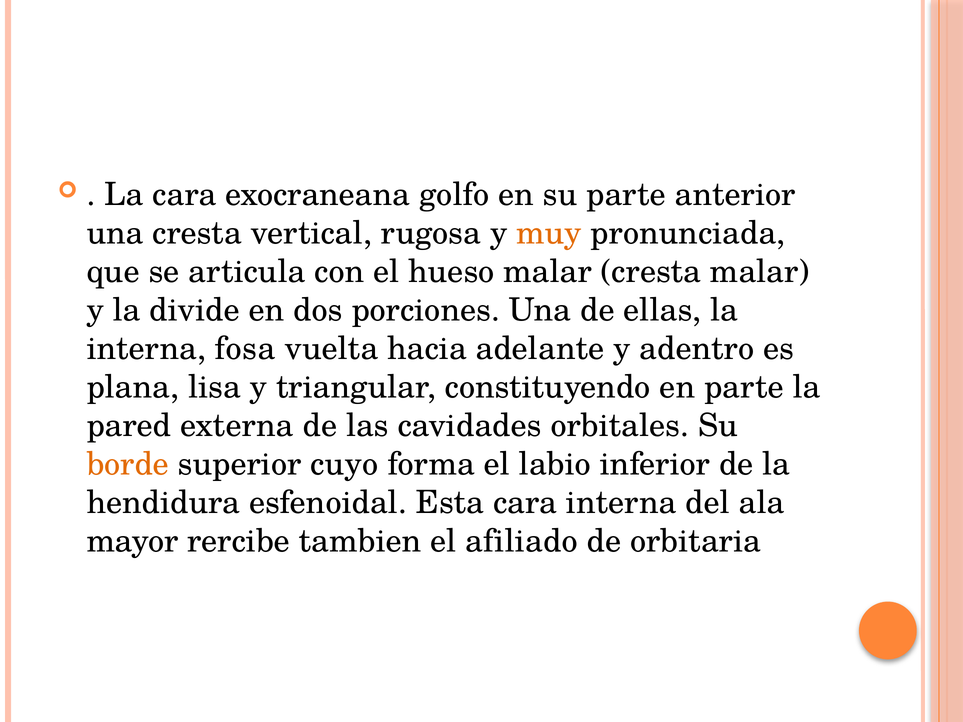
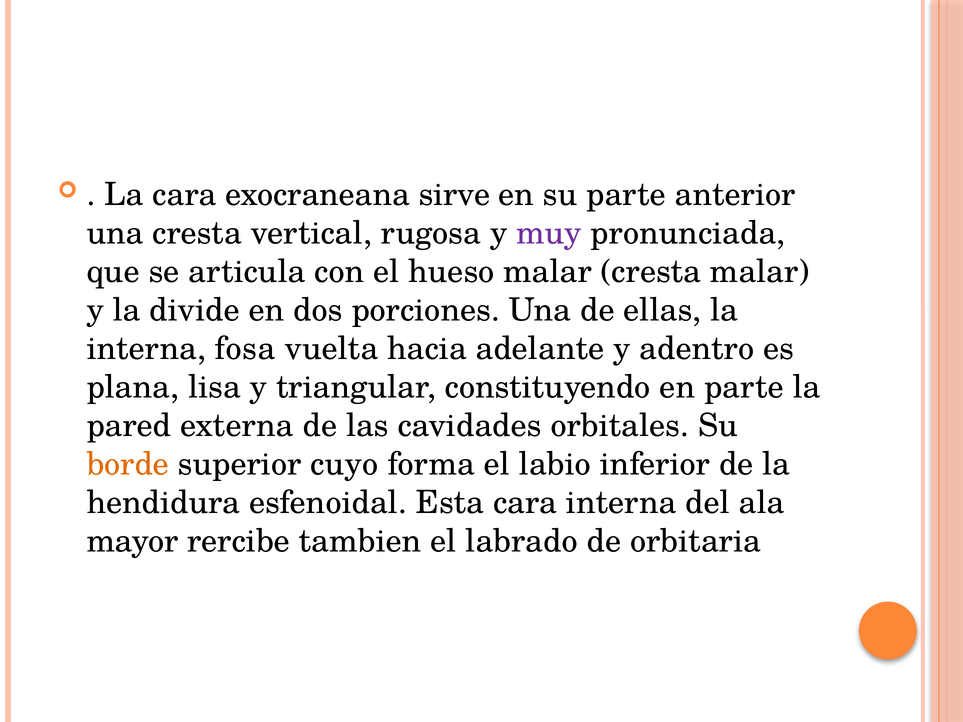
golfo: golfo -> sirve
muy colour: orange -> purple
afiliado: afiliado -> labrado
